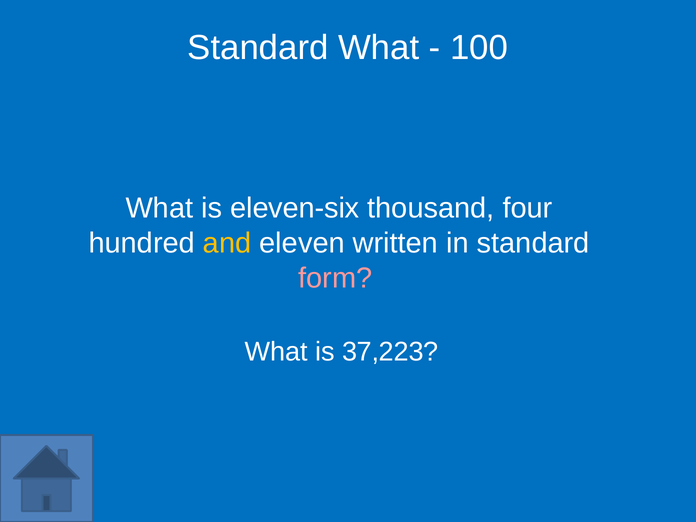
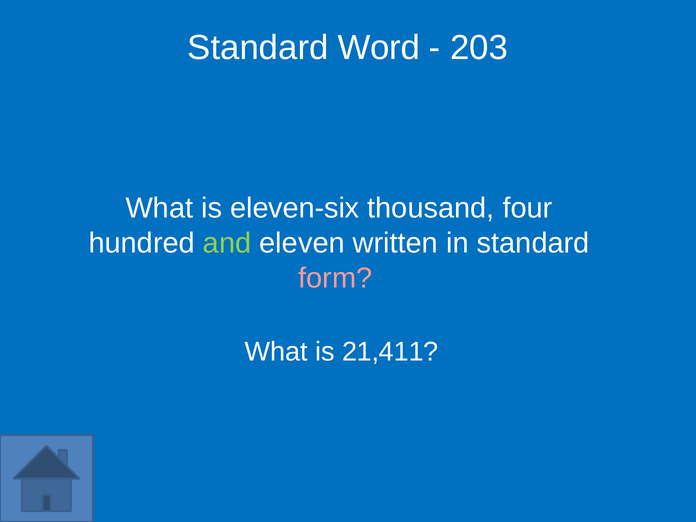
Standard What: What -> Word
100: 100 -> 203
and colour: yellow -> light green
37,223: 37,223 -> 21,411
